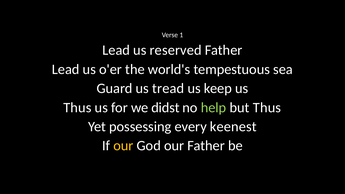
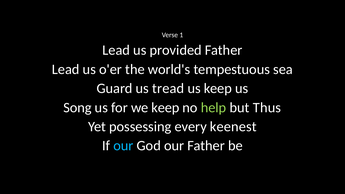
reserved: reserved -> provided
Thus at (77, 108): Thus -> Song
we didst: didst -> keep
our at (123, 146) colour: yellow -> light blue
